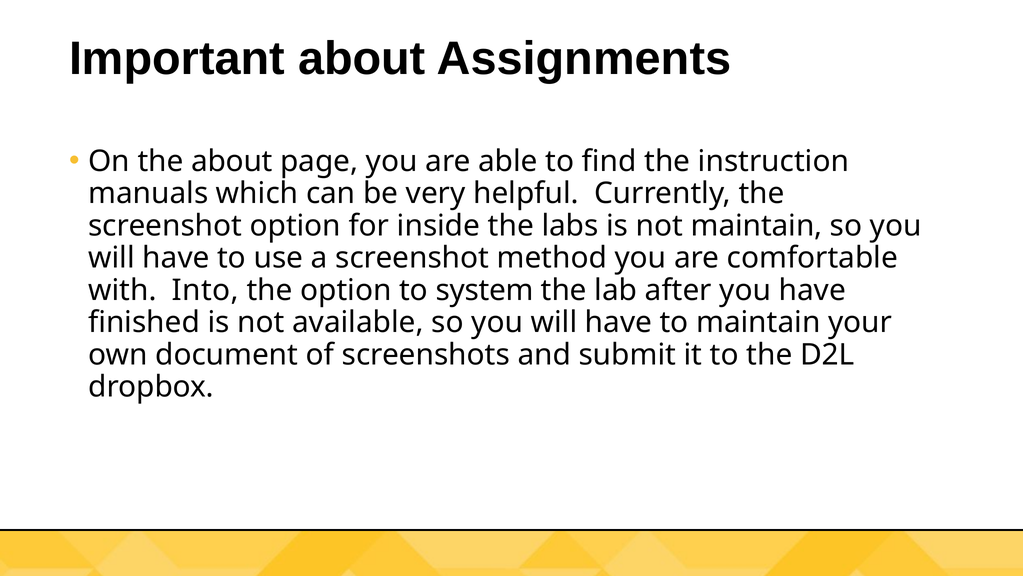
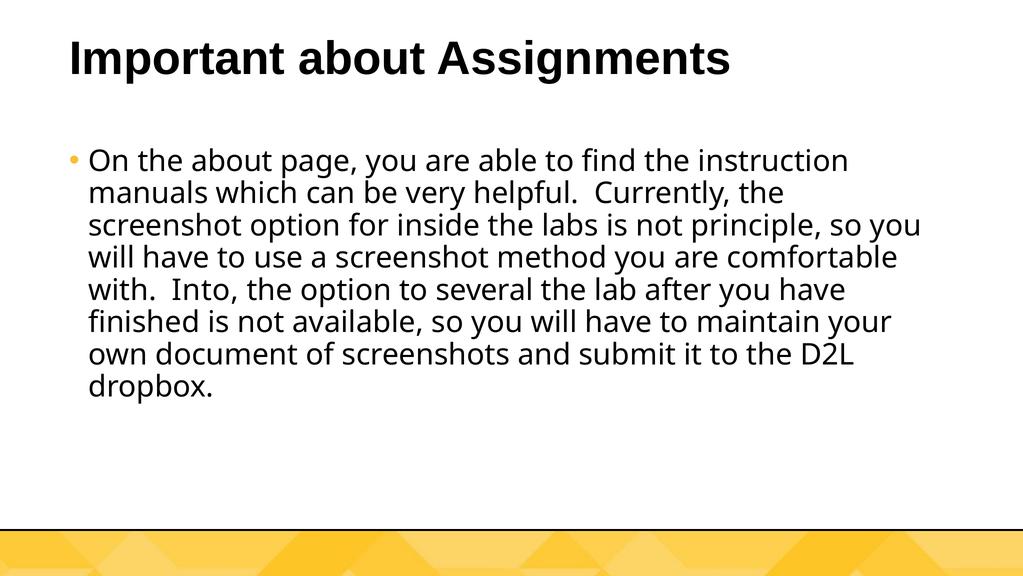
not maintain: maintain -> principle
system: system -> several
